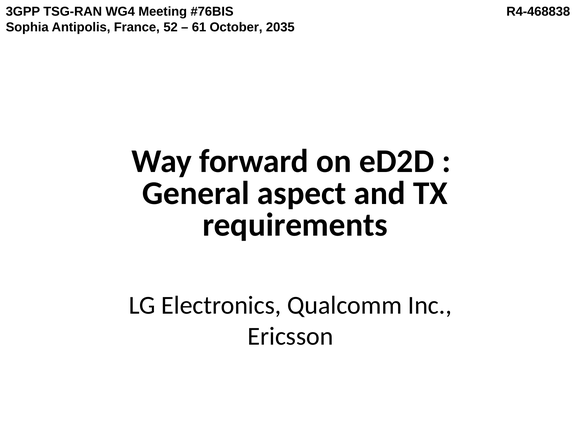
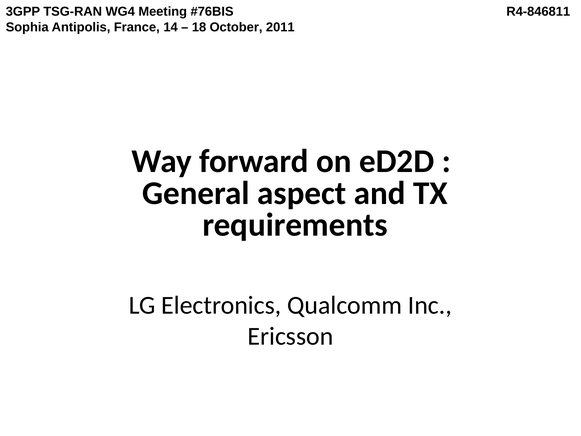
R4-468838: R4-468838 -> R4-846811
52: 52 -> 14
61: 61 -> 18
2035: 2035 -> 2011
